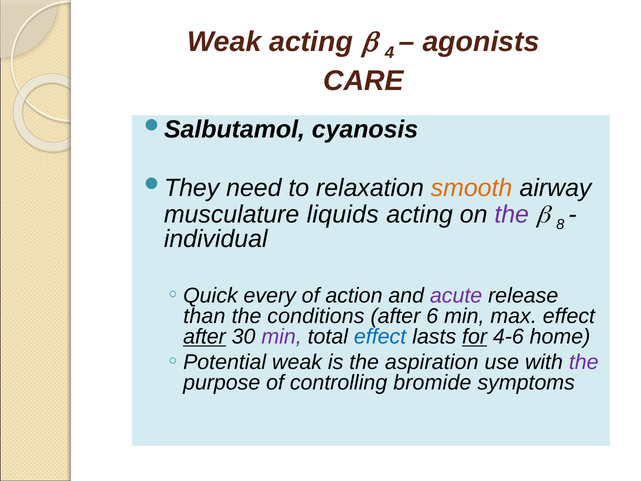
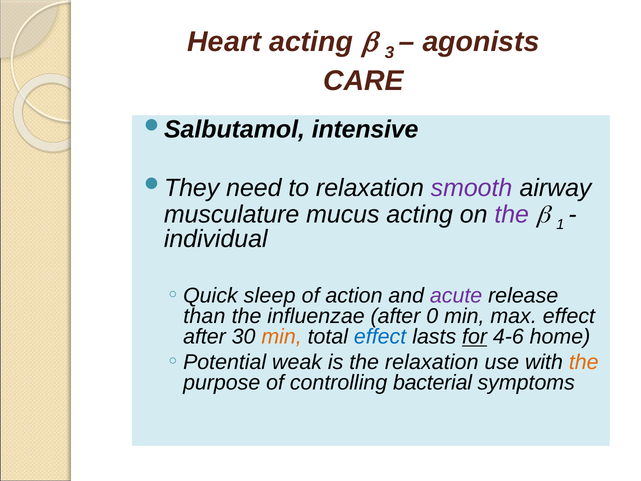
Weak at (224, 42): Weak -> Heart
4: 4 -> 3
cyanosis: cyanosis -> intensive
smooth colour: orange -> purple
liquids: liquids -> mucus
8: 8 -> 1
every: every -> sleep
conditions: conditions -> influenzae
6: 6 -> 0
after at (204, 337) underline: present -> none
min at (282, 337) colour: purple -> orange
the aspiration: aspiration -> relaxation
the at (584, 362) colour: purple -> orange
bromide: bromide -> bacterial
